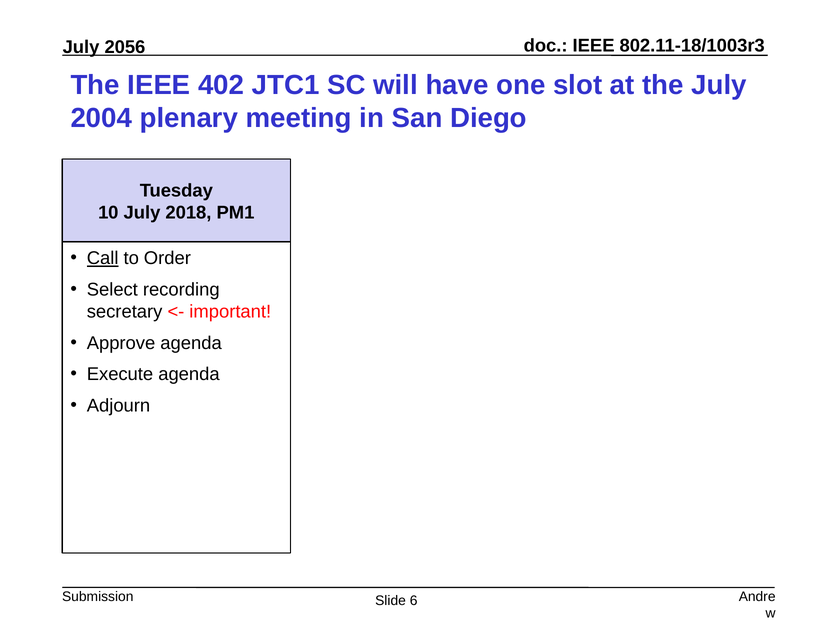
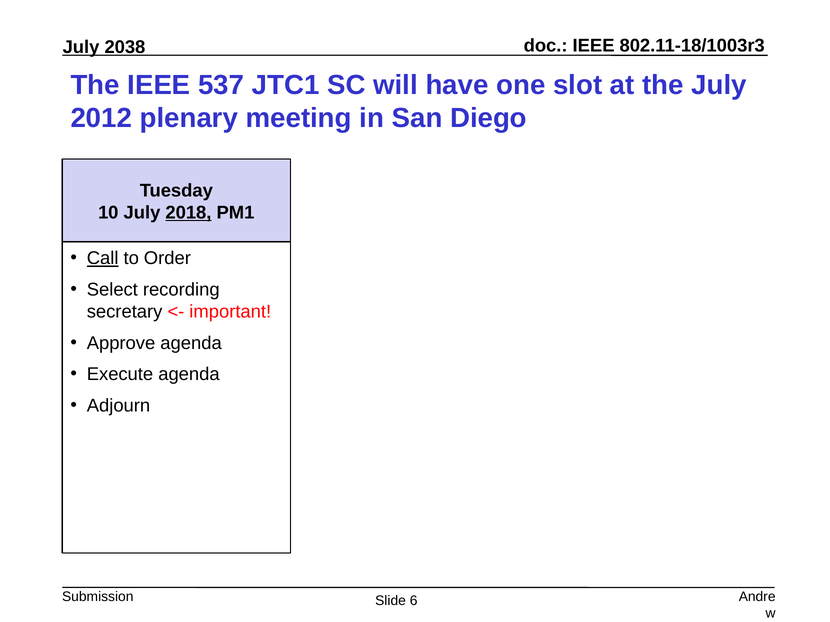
2056: 2056 -> 2038
402: 402 -> 537
2004: 2004 -> 2012
2018 underline: none -> present
